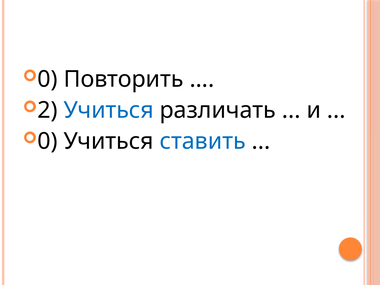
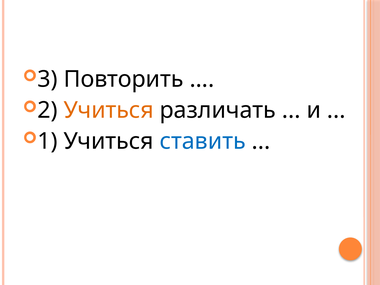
0 at (47, 79): 0 -> 3
Учиться at (109, 110) colour: blue -> orange
0 at (47, 141): 0 -> 1
